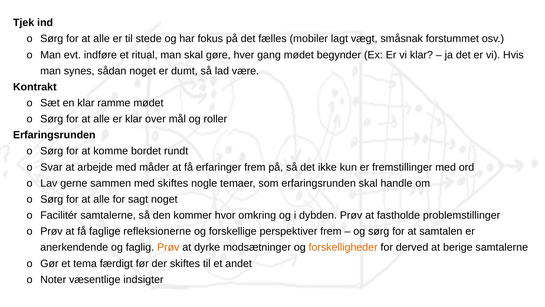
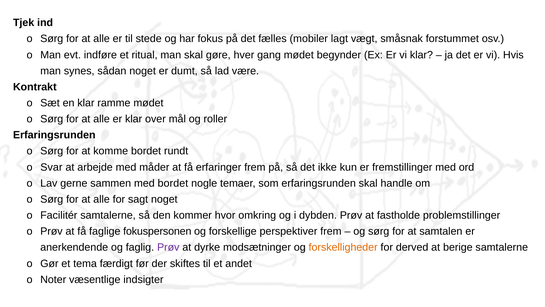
med skiftes: skiftes -> bordet
refleksionerne: refleksionerne -> fokuspersonen
Prøv at (168, 247) colour: orange -> purple
